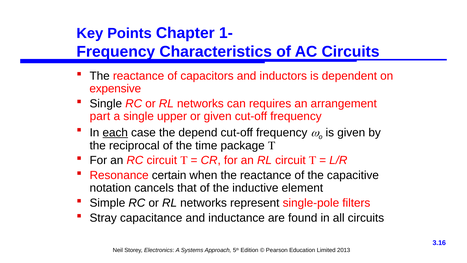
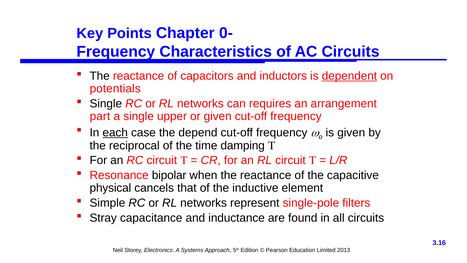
1-: 1- -> 0-
dependent underline: none -> present
expensive: expensive -> potentials
package: package -> damping
certain: certain -> bipolar
notation: notation -> physical
